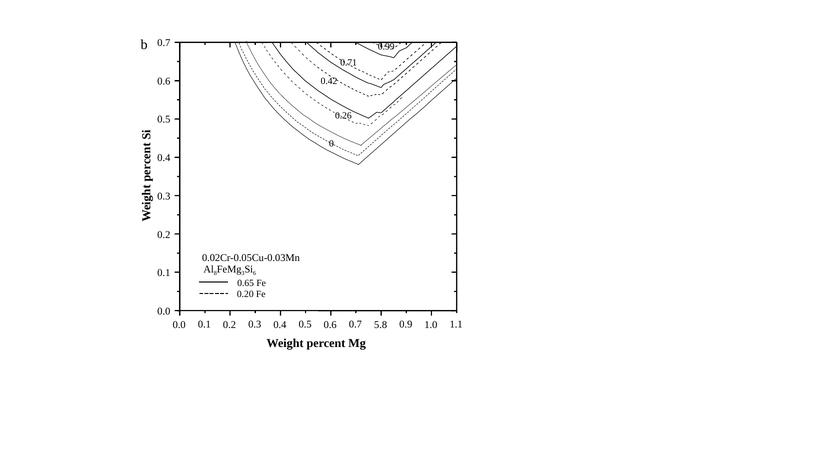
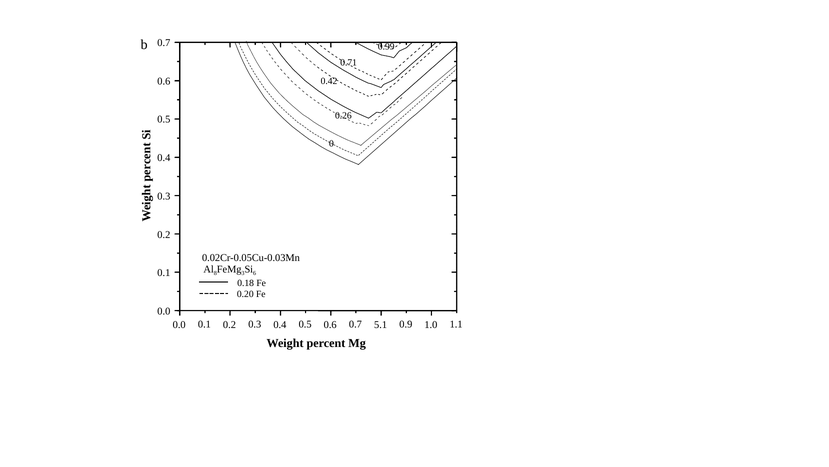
0.65: 0.65 -> 0.18
5.8: 5.8 -> 5.1
